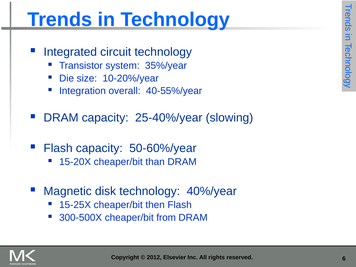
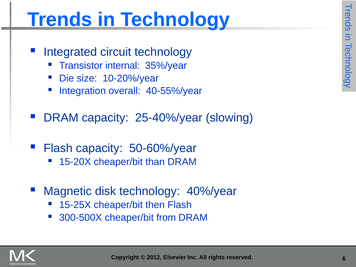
system: system -> internal
